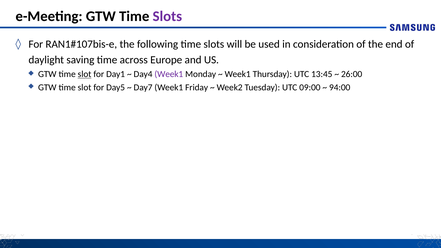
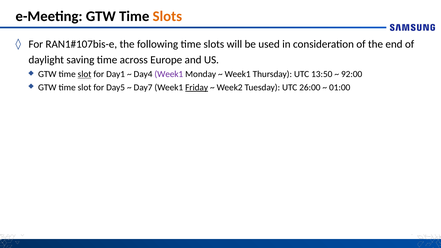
Slots at (167, 16) colour: purple -> orange
13:45: 13:45 -> 13:50
26:00: 26:00 -> 92:00
Friday underline: none -> present
09:00: 09:00 -> 26:00
94:00: 94:00 -> 01:00
